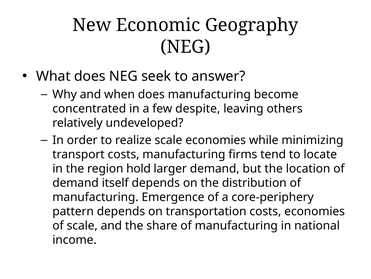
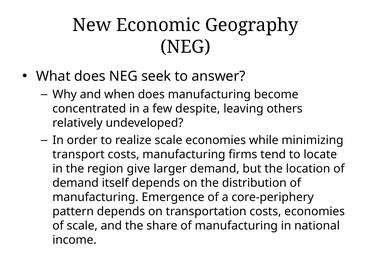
hold: hold -> give
